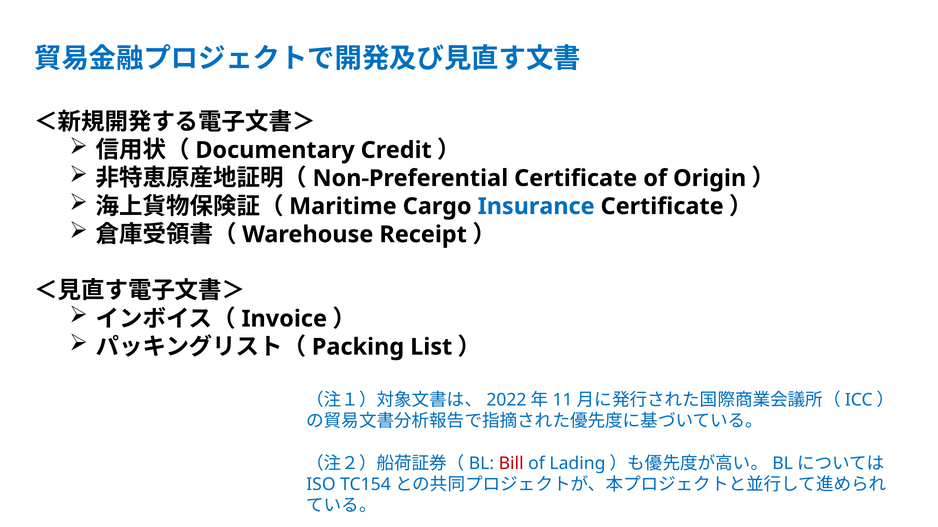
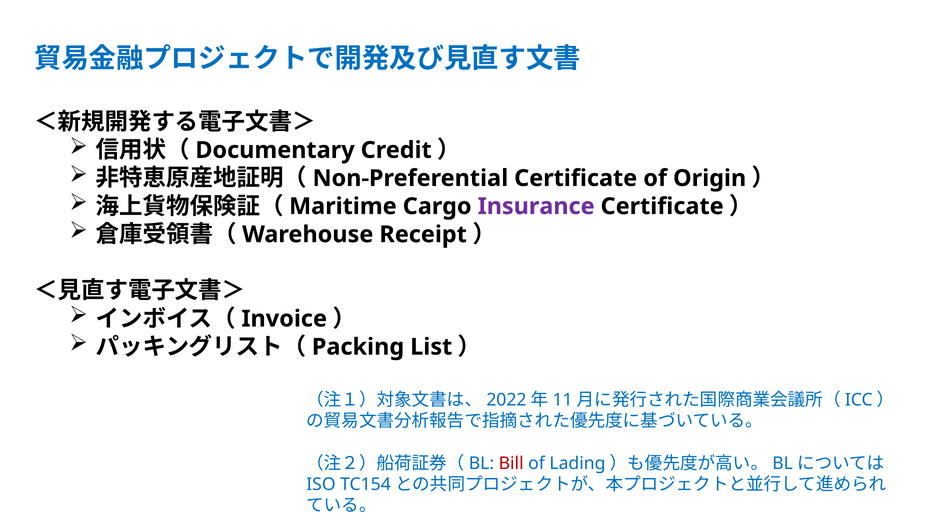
Insurance colour: blue -> purple
